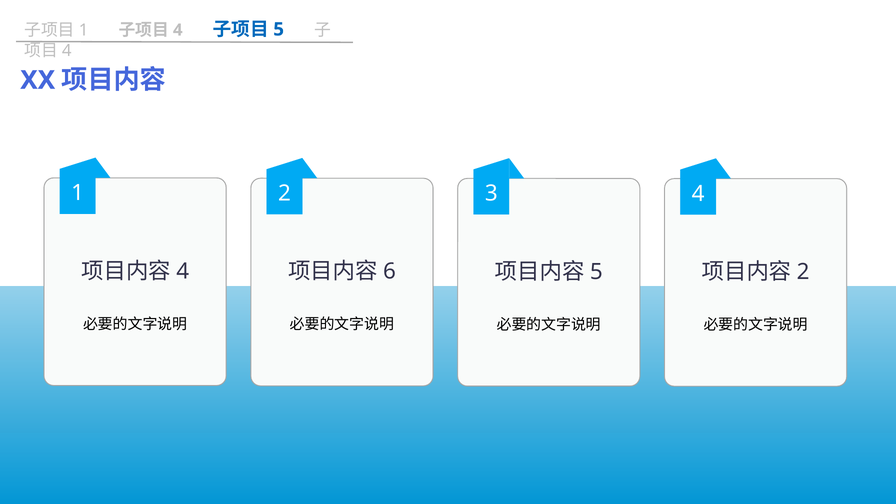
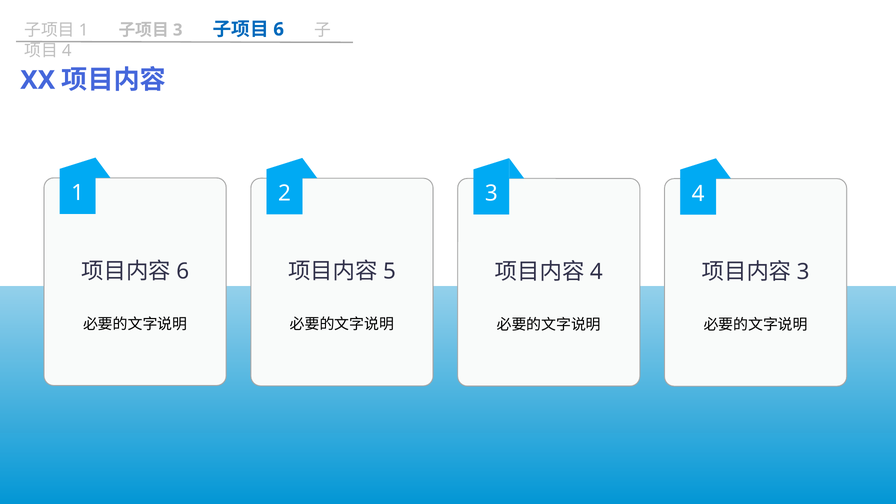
4 at (178, 30): 4 -> 3
5 at (279, 29): 5 -> 6
4 at (183, 271): 4 -> 6
6: 6 -> 5
5 at (596, 272): 5 -> 4
2 at (803, 272): 2 -> 3
